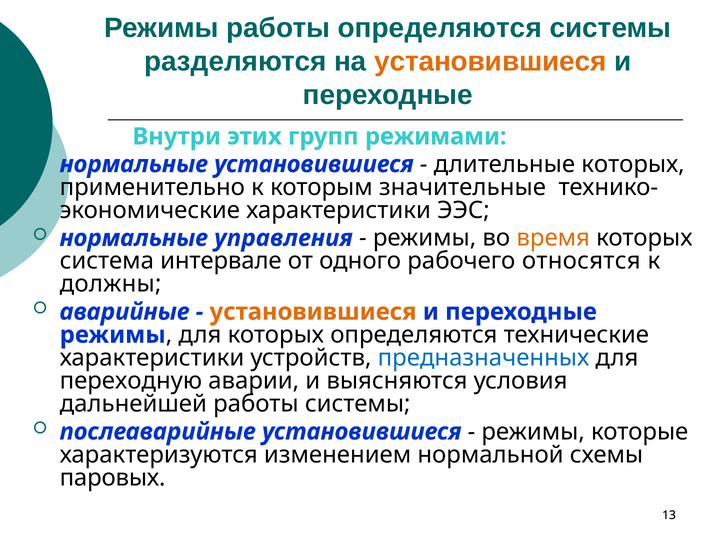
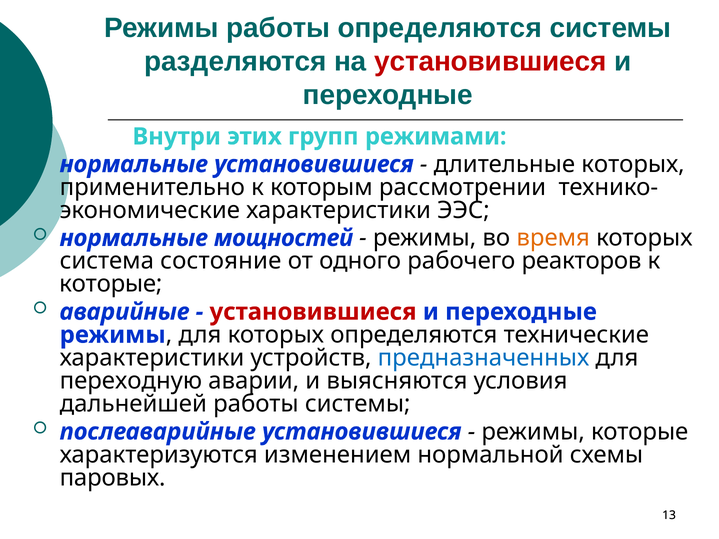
установившиеся at (490, 62) colour: orange -> red
значительные: значительные -> рассмотрении
управления: управления -> мощностей
интервале: интервале -> состояние
относятся: относятся -> реакторов
должны at (111, 284): должны -> которые
установившиеся at (313, 312) colour: orange -> red
